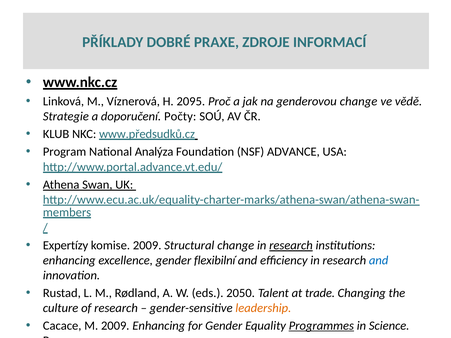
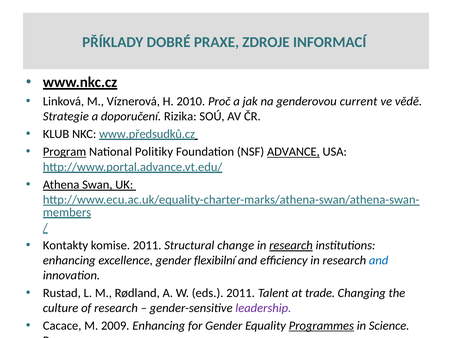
2095: 2095 -> 2010
genderovou change: change -> current
Počty: Počty -> Rizika
Program underline: none -> present
Analýza: Analýza -> Politiky
ADVANCE underline: none -> present
Expertízy: Expertízy -> Kontakty
komise 2009: 2009 -> 2011
eds 2050: 2050 -> 2011
leadership colour: orange -> purple
